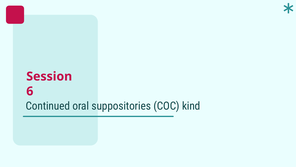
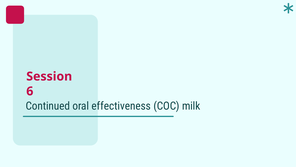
suppositories: suppositories -> effectiveness
kind: kind -> milk
